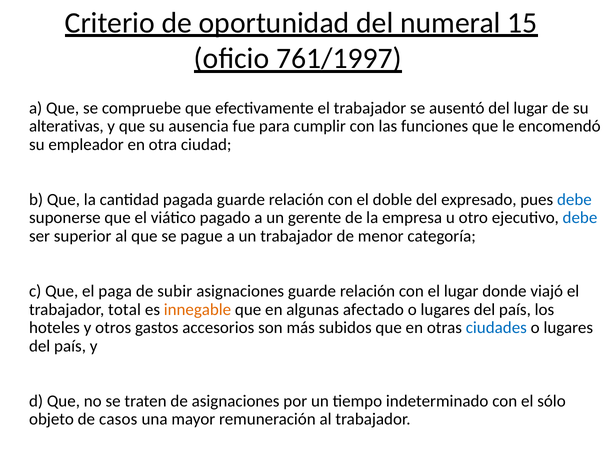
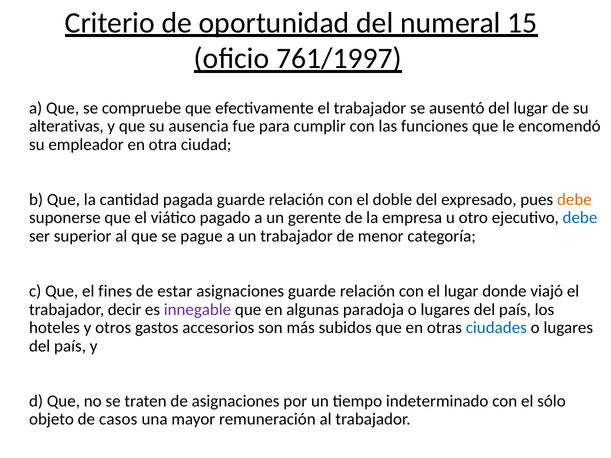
debe at (574, 200) colour: blue -> orange
paga: paga -> fines
subir: subir -> estar
total: total -> decir
innegable colour: orange -> purple
afectado: afectado -> paradoja
